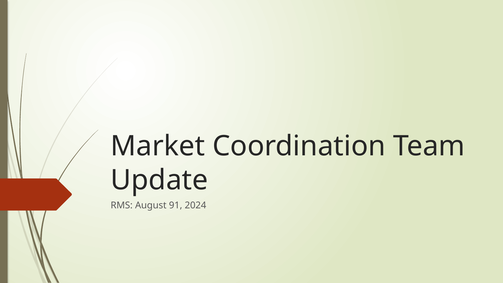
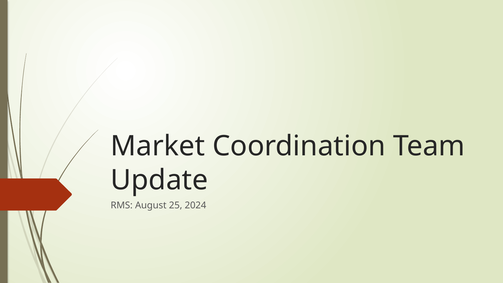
91: 91 -> 25
